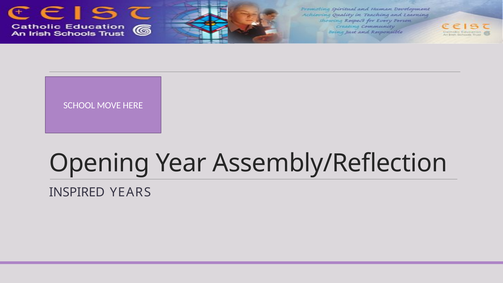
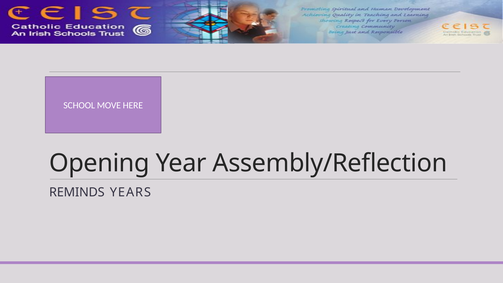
INSPIRED: INSPIRED -> REMINDS
